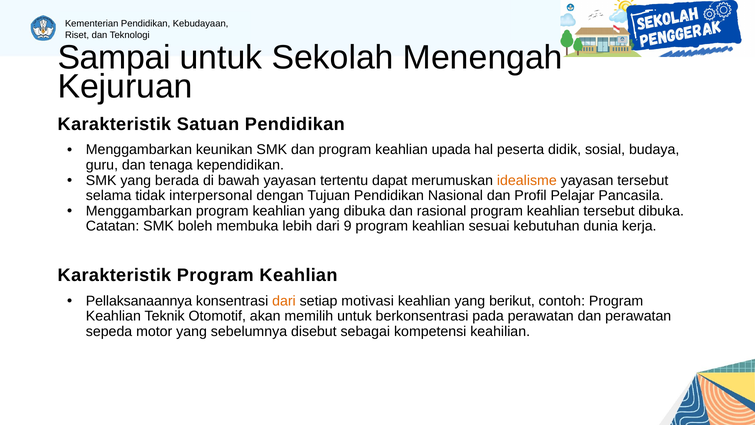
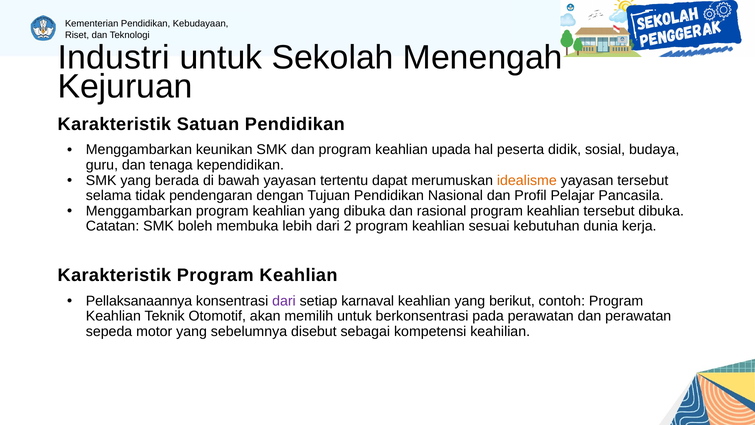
Sampai: Sampai -> Industri
interpersonal: interpersonal -> pendengaran
9: 9 -> 2
dari at (284, 301) colour: orange -> purple
motivasi: motivasi -> karnaval
